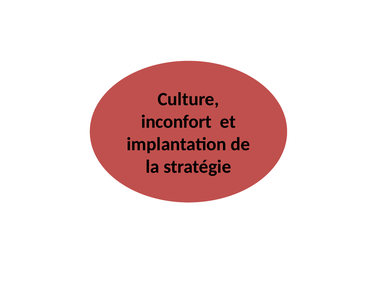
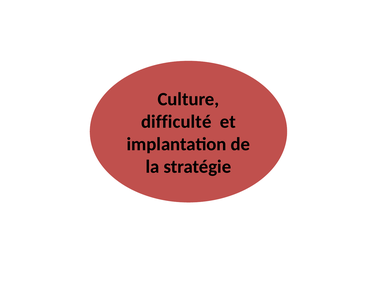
inconfort: inconfort -> difficulté
